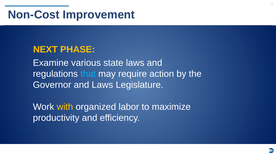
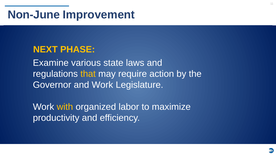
Non-Cost: Non-Cost -> Non-June
that colour: light blue -> yellow
and Laws: Laws -> Work
